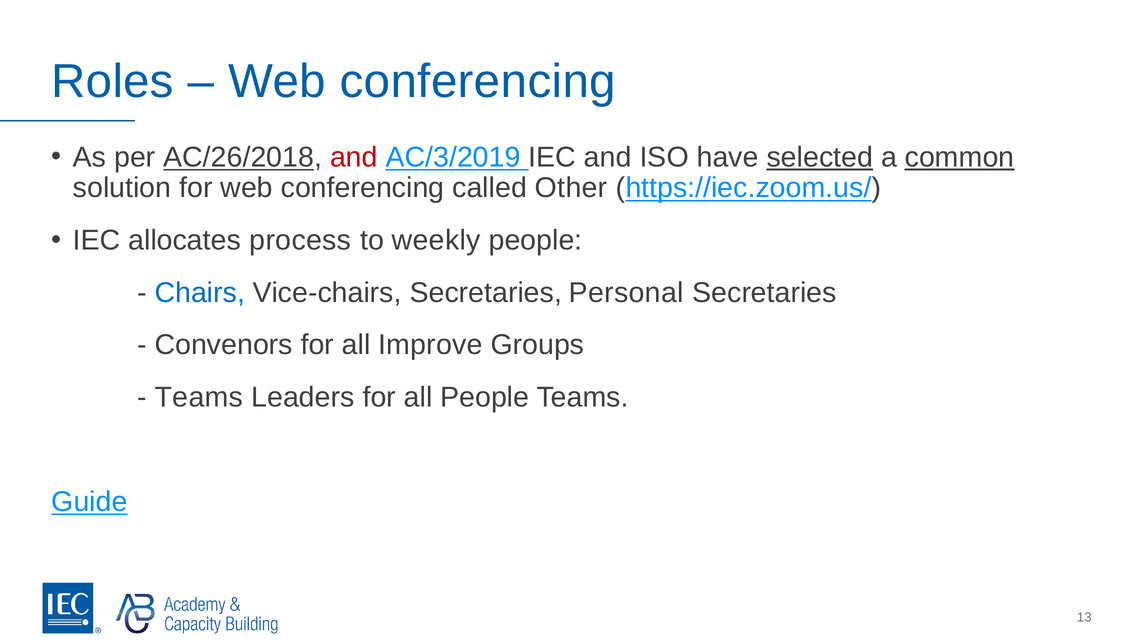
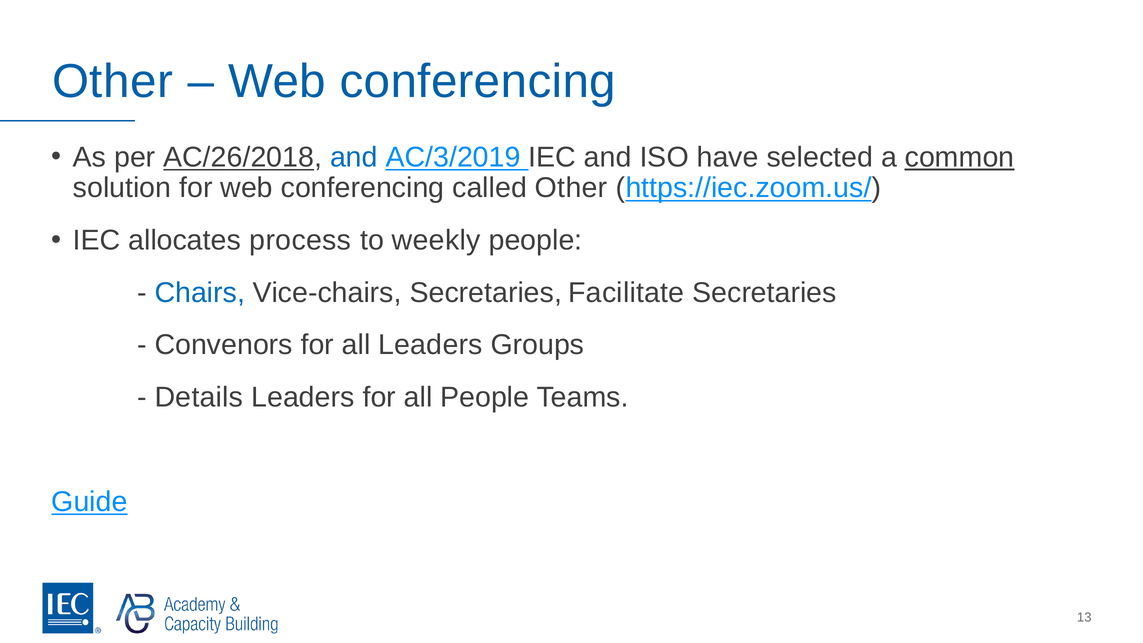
Roles at (113, 81): Roles -> Other
and at (354, 157) colour: red -> blue
selected underline: present -> none
Personal: Personal -> Facilitate
all Improve: Improve -> Leaders
Teams at (199, 397): Teams -> Details
